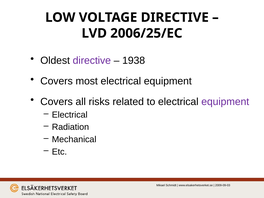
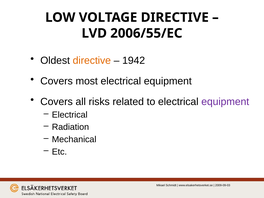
2006/25/EC: 2006/25/EC -> 2006/55/EC
directive at (92, 61) colour: purple -> orange
1938: 1938 -> 1942
